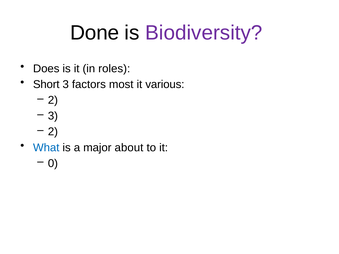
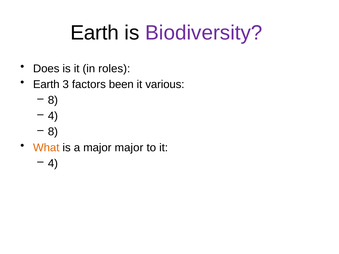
Done at (95, 33): Done -> Earth
Short at (46, 84): Short -> Earth
most: most -> been
2 at (53, 100): 2 -> 8
3 at (53, 116): 3 -> 4
2 at (53, 132): 2 -> 8
What colour: blue -> orange
major about: about -> major
0 at (53, 163): 0 -> 4
